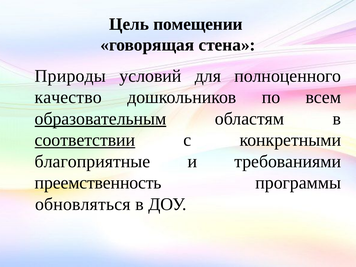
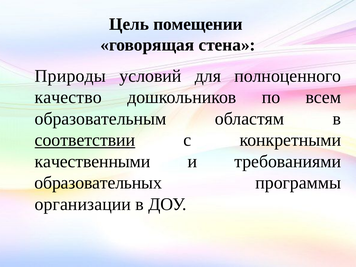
образовательным underline: present -> none
благоприятные: благоприятные -> качественными
преемственность: преемственность -> образовательных
обновляться: обновляться -> организации
